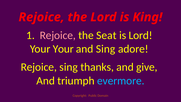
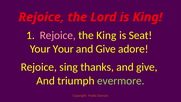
the Seat: Seat -> King
is Lord: Lord -> Seat
Sing at (106, 49): Sing -> Give
evermore colour: light blue -> light green
